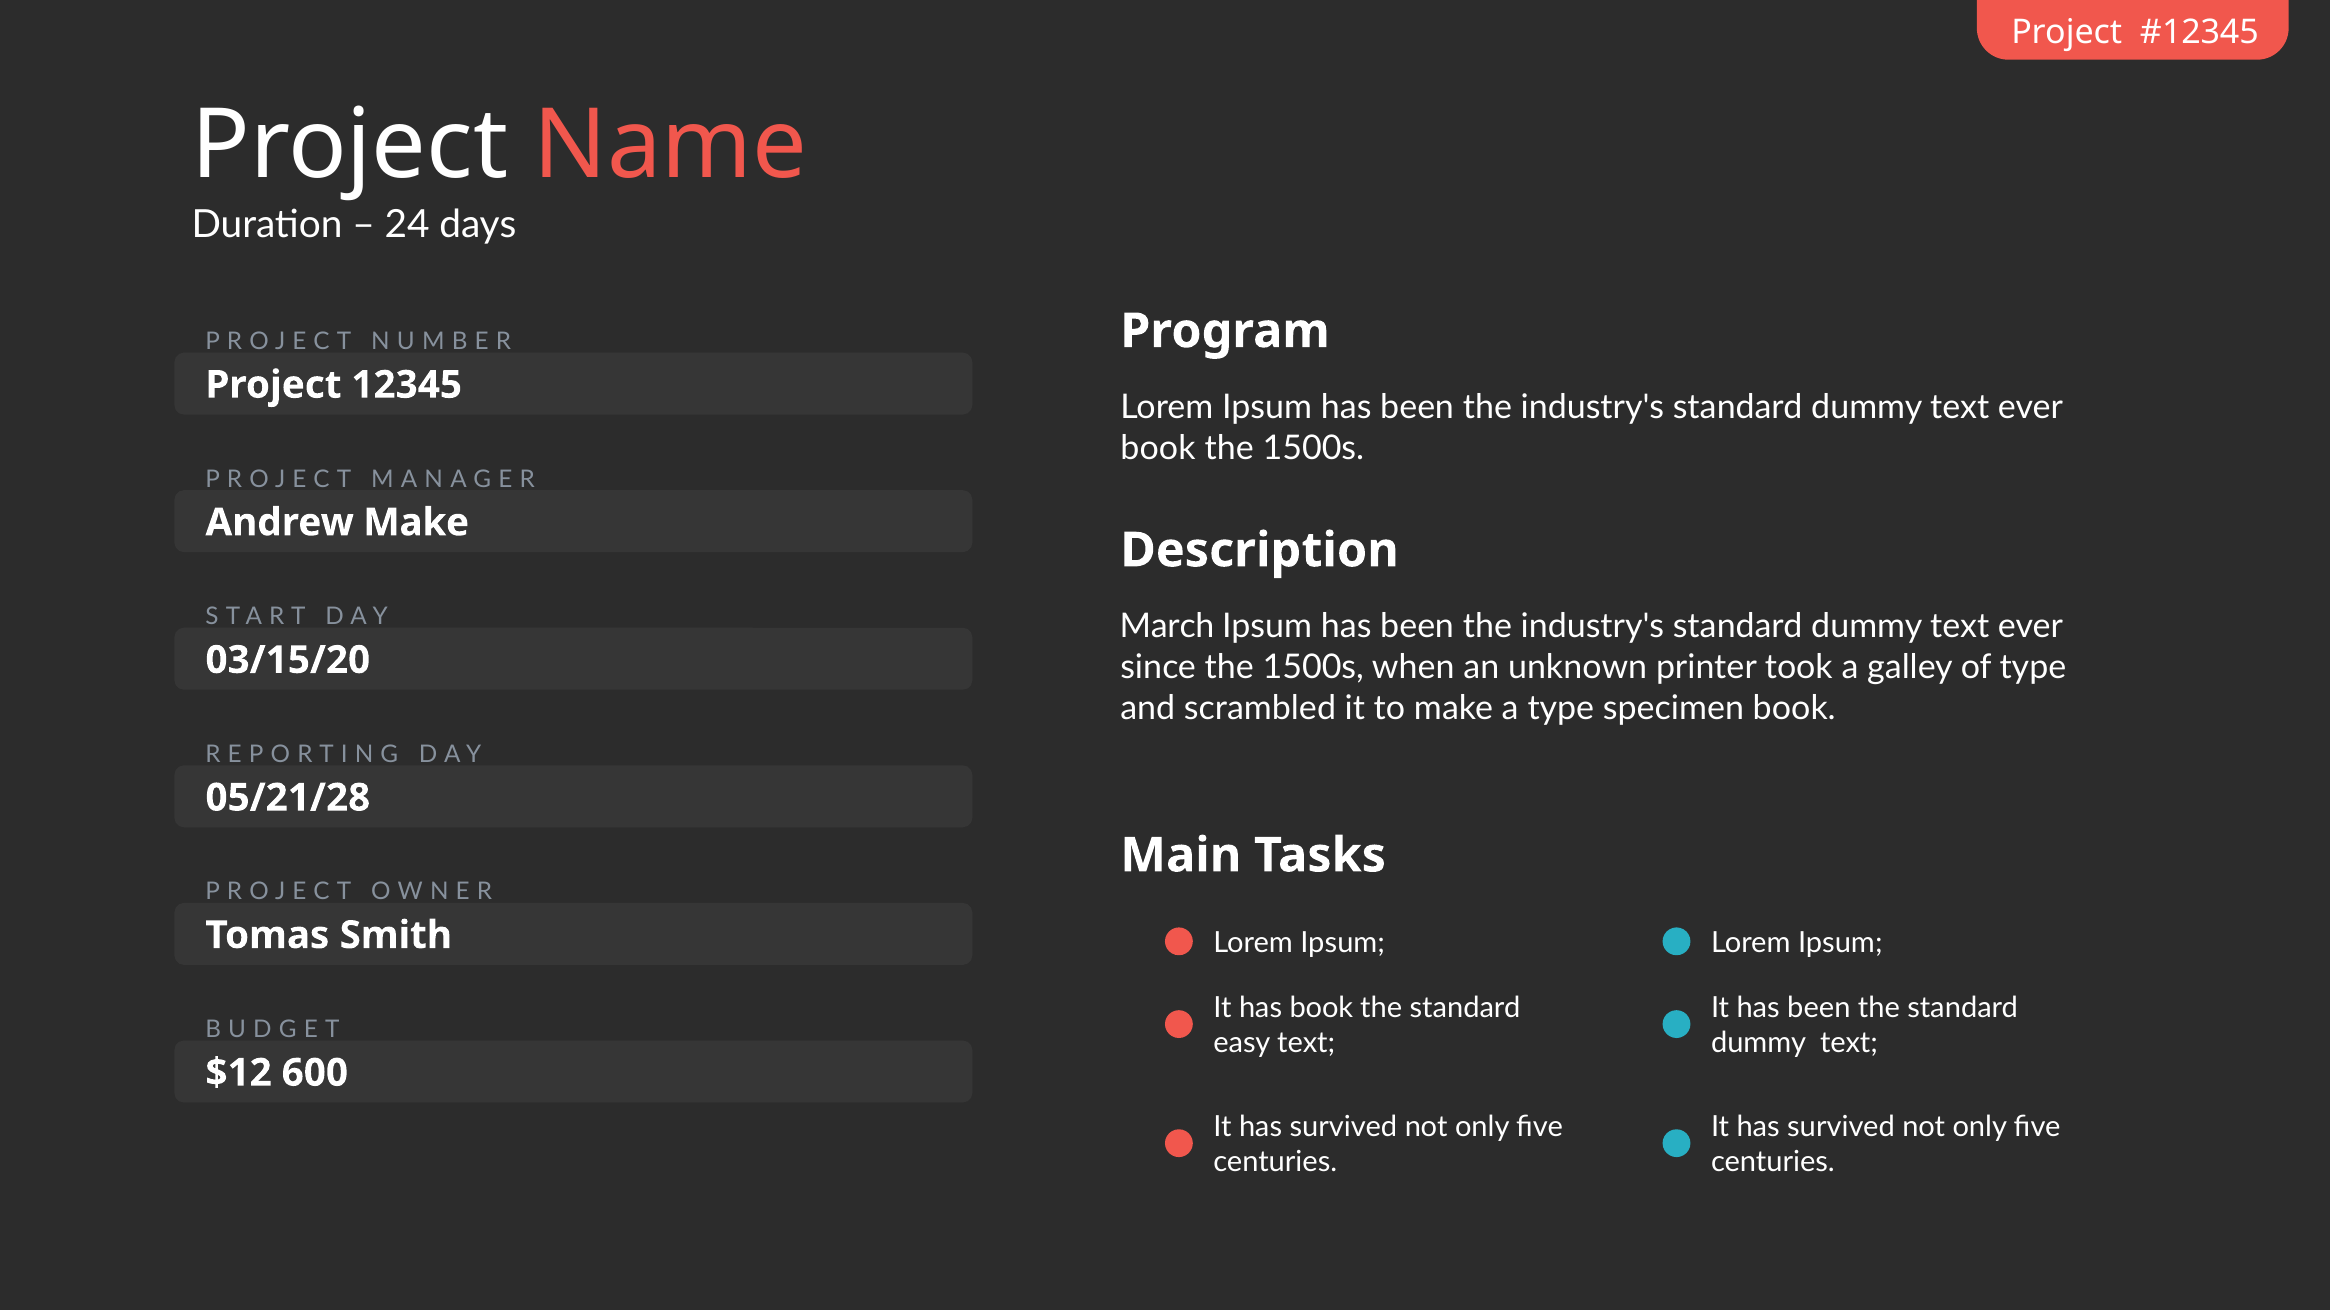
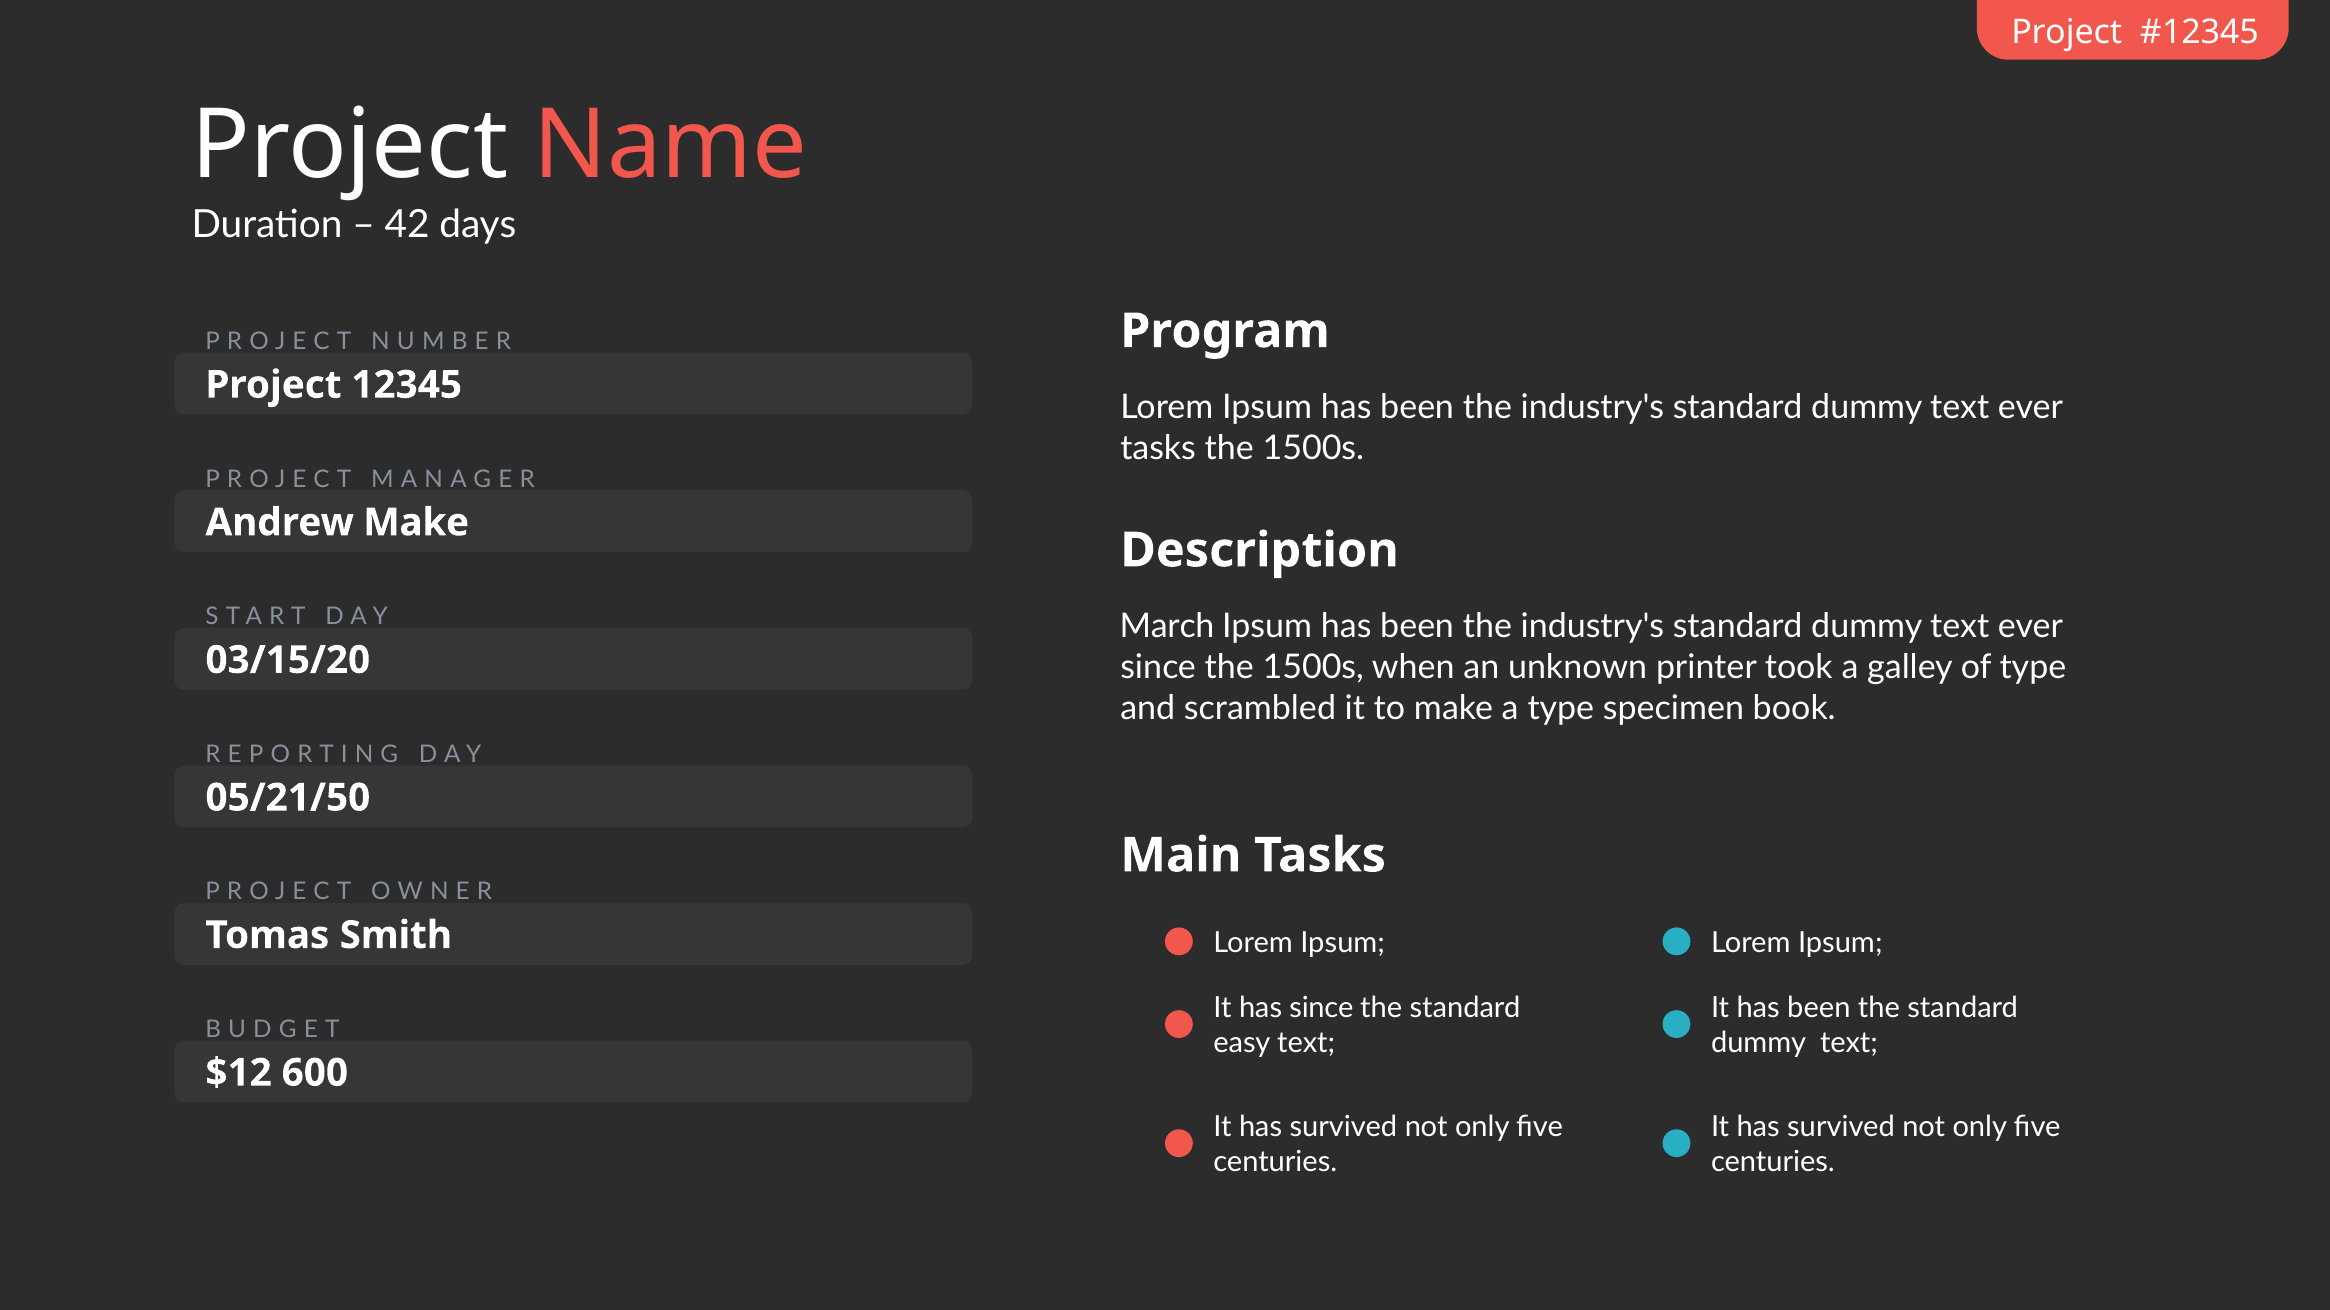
24: 24 -> 42
book at (1158, 448): book -> tasks
05/21/28: 05/21/28 -> 05/21/50
has book: book -> since
